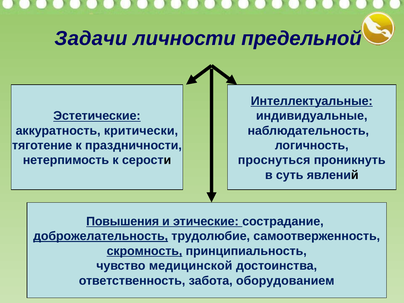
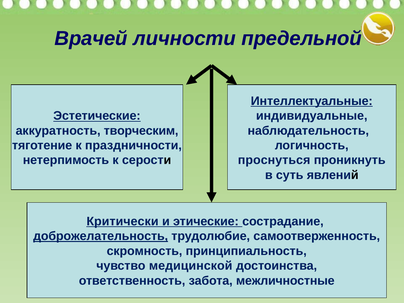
Задачи: Задачи -> Врачей
критически: критически -> творческим
Повышения: Повышения -> Критически
скромность underline: present -> none
оборудованием: оборудованием -> межличностные
